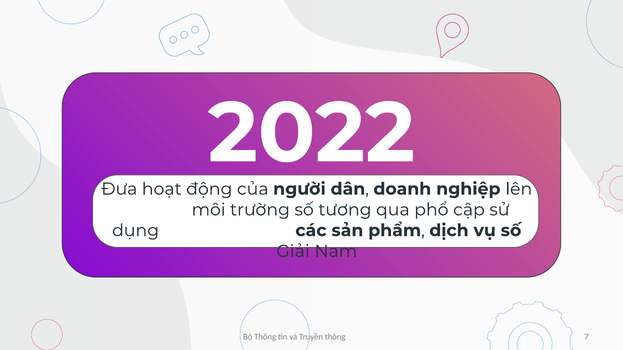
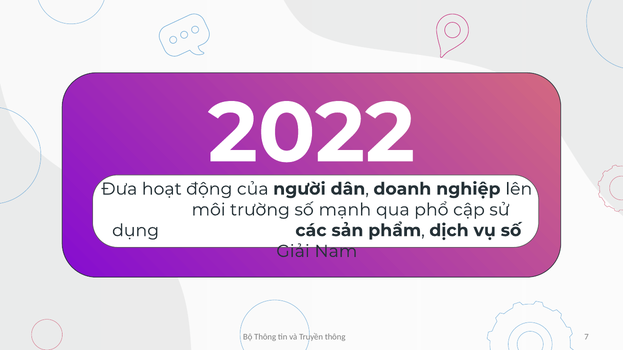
tương: tương -> mạnh
